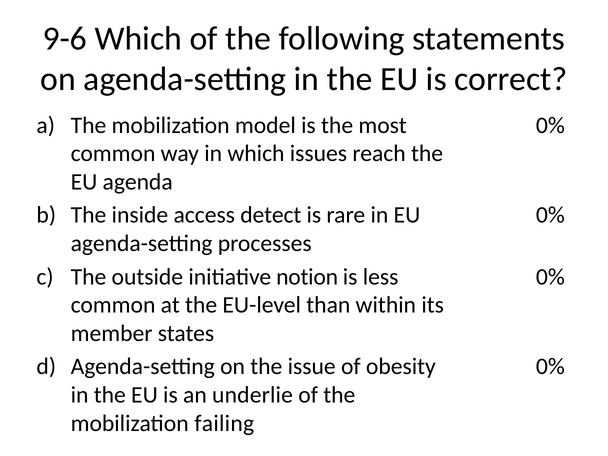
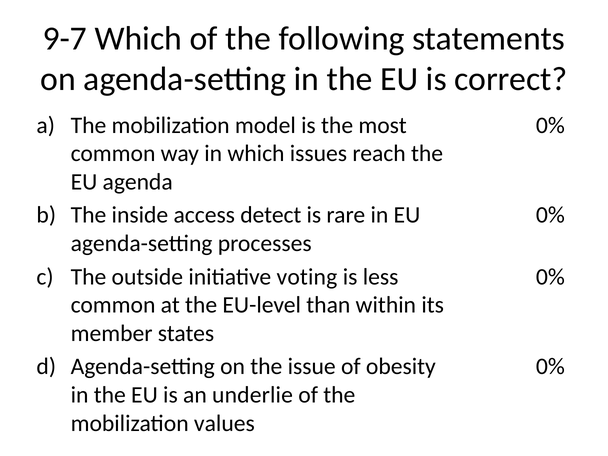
9-6: 9-6 -> 9-7
notion: notion -> voting
failing: failing -> values
